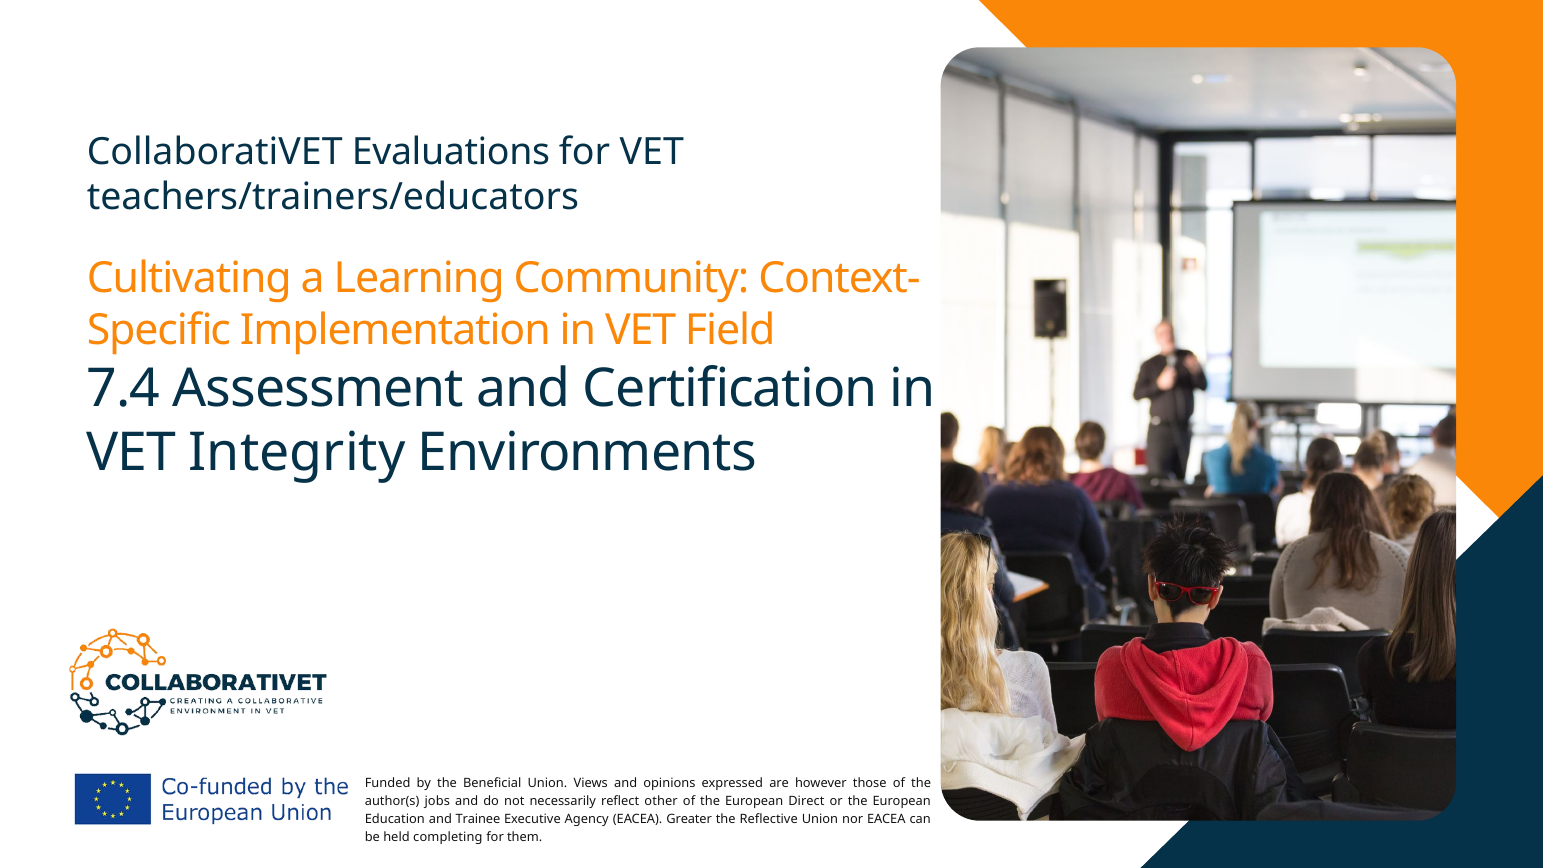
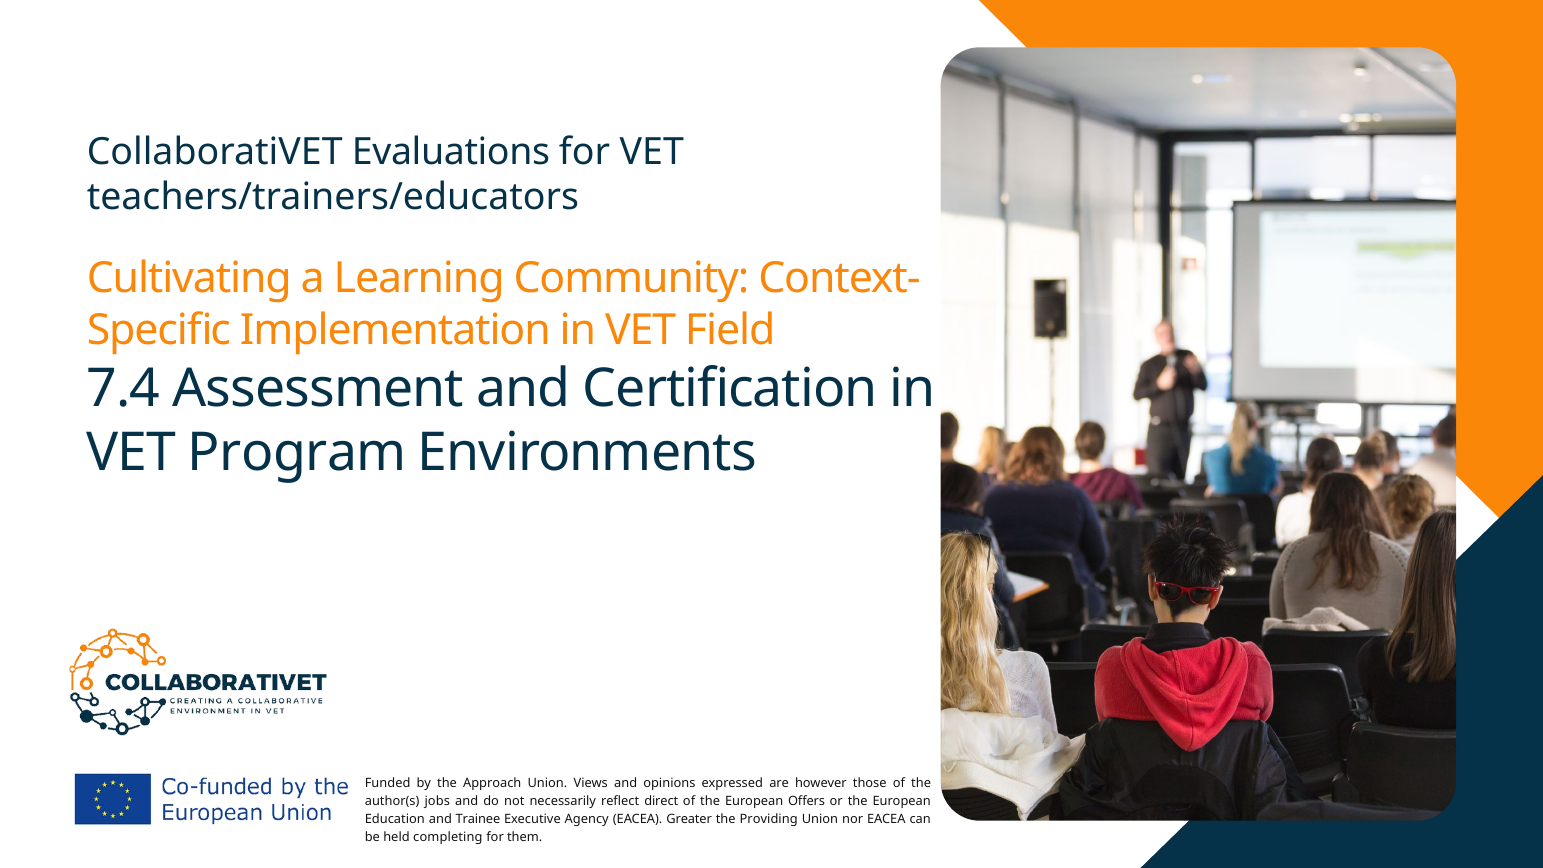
Integrity: Integrity -> Program
Beneficial: Beneficial -> Approach
other: other -> direct
Direct: Direct -> Offers
Reflective: Reflective -> Providing
